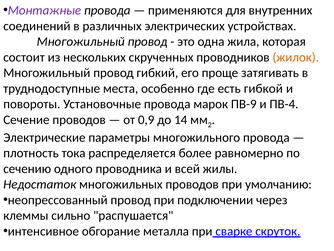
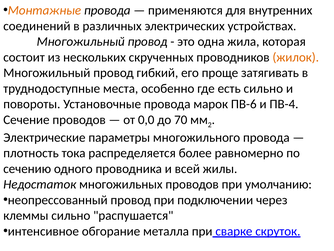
Монтажные colour: purple -> orange
есть гибкой: гибкой -> сильно
ПВ-9: ПВ-9 -> ПВ-6
0,9: 0,9 -> 0,0
14: 14 -> 70
